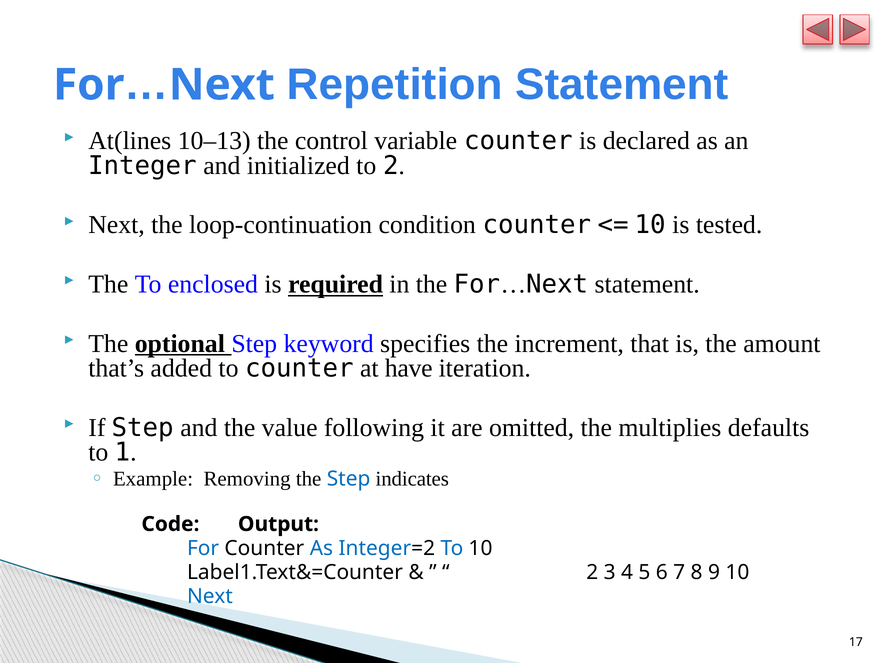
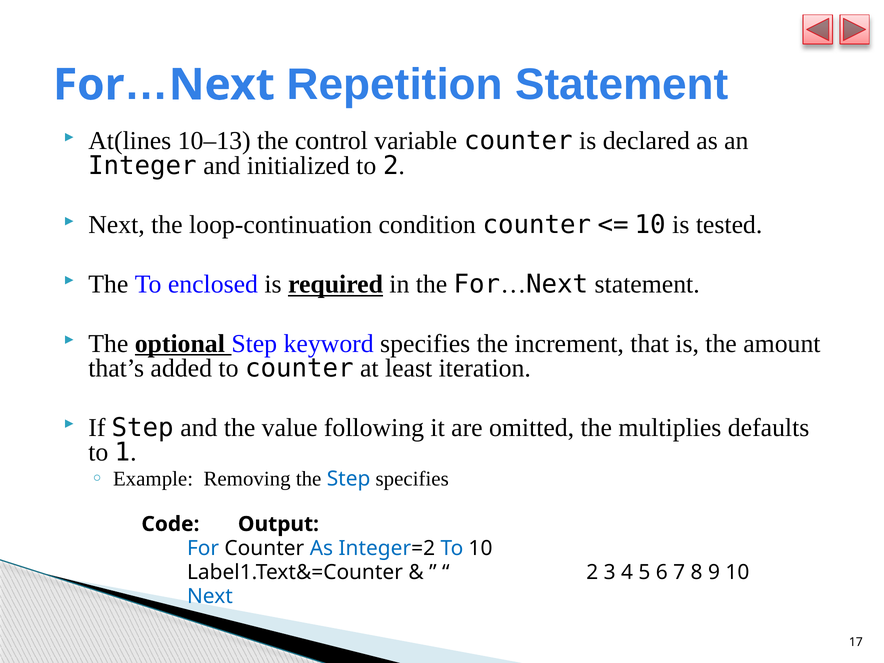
have: have -> least
Step indicates: indicates -> specifies
